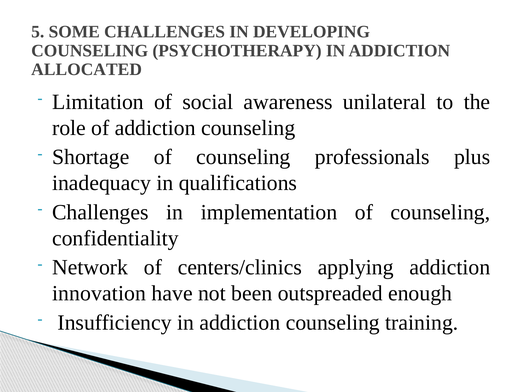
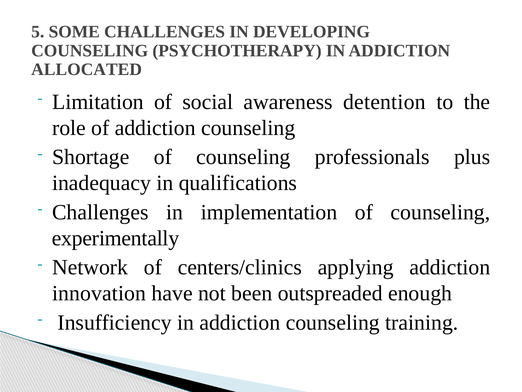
unilateral: unilateral -> detention
confidentiality: confidentiality -> experimentally
